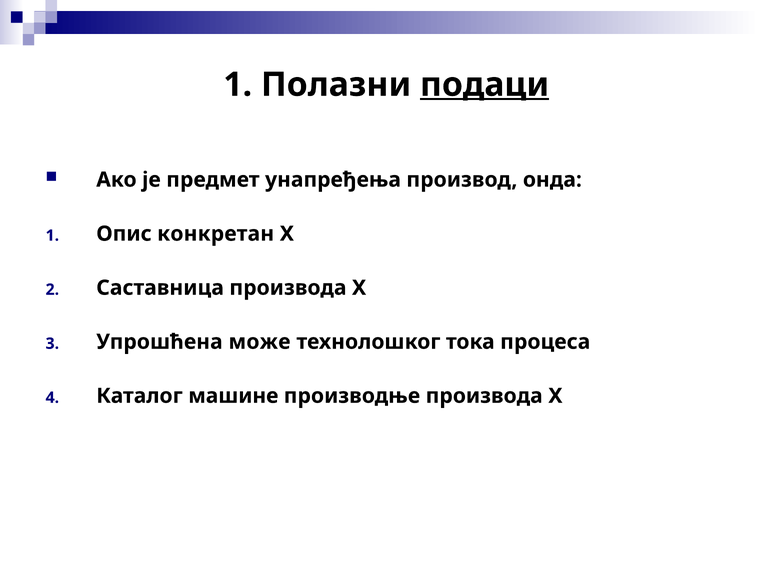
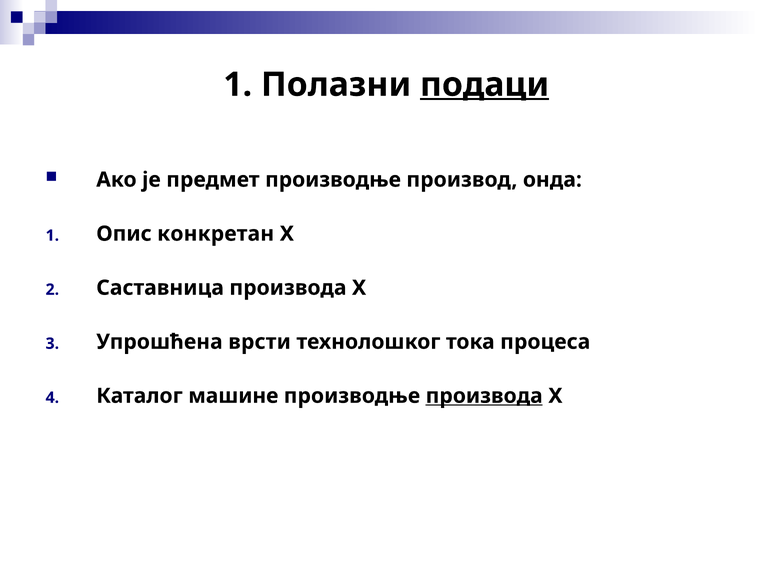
предмет унапређења: унапређења -> производње
може: може -> врсти
производа at (484, 396) underline: none -> present
